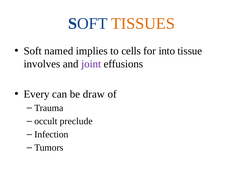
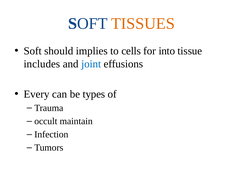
named: named -> should
involves: involves -> includes
joint colour: purple -> blue
draw: draw -> types
preclude: preclude -> maintain
